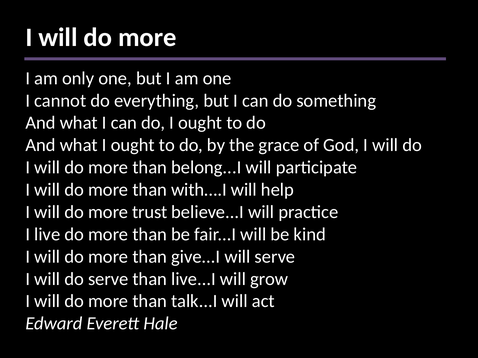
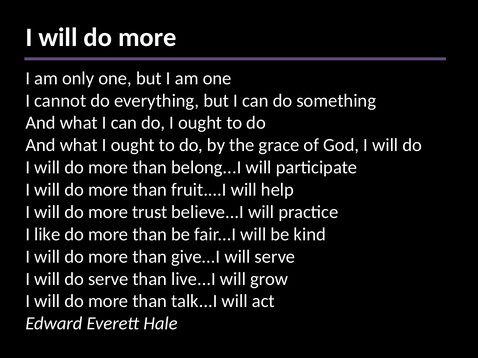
with....I: with....I -> fruit....I
live: live -> like
